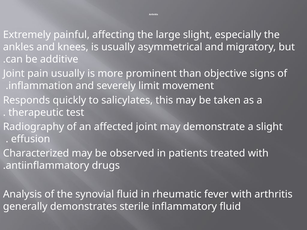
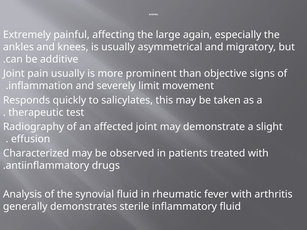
large slight: slight -> again
